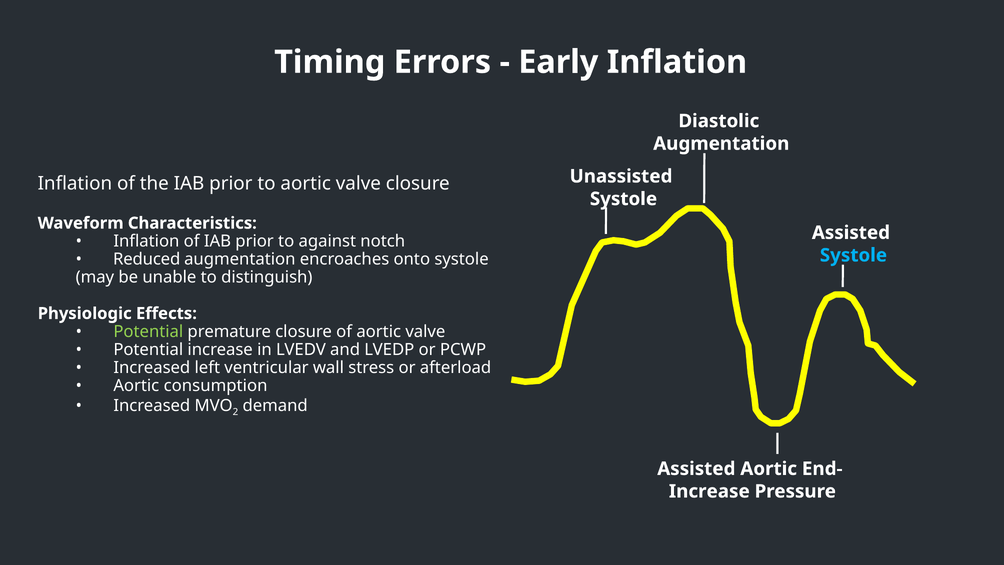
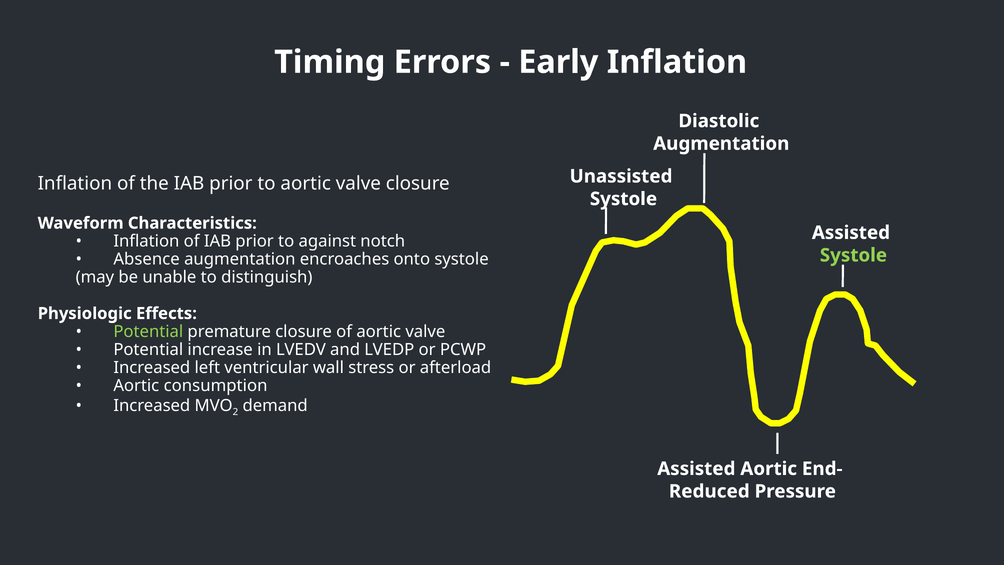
Systole at (853, 255) colour: light blue -> light green
Reduced: Reduced -> Absence
Increase at (709, 491): Increase -> Reduced
